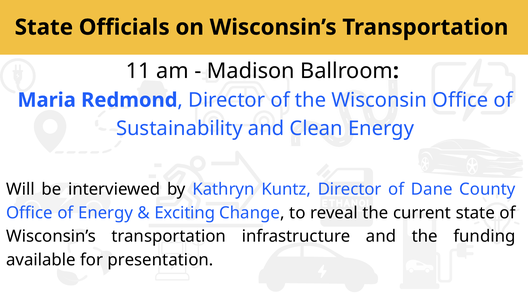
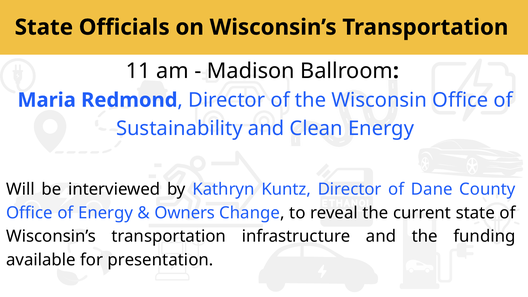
Exciting: Exciting -> Owners
